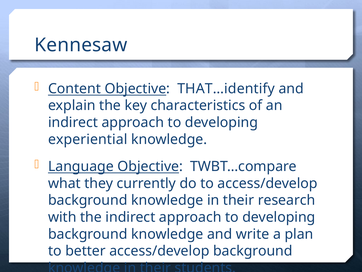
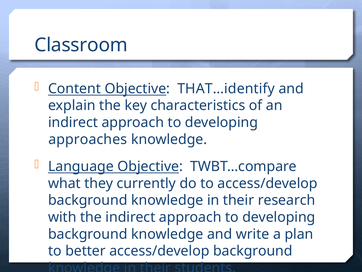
Kennesaw: Kennesaw -> Classroom
experiential: experiential -> approaches
